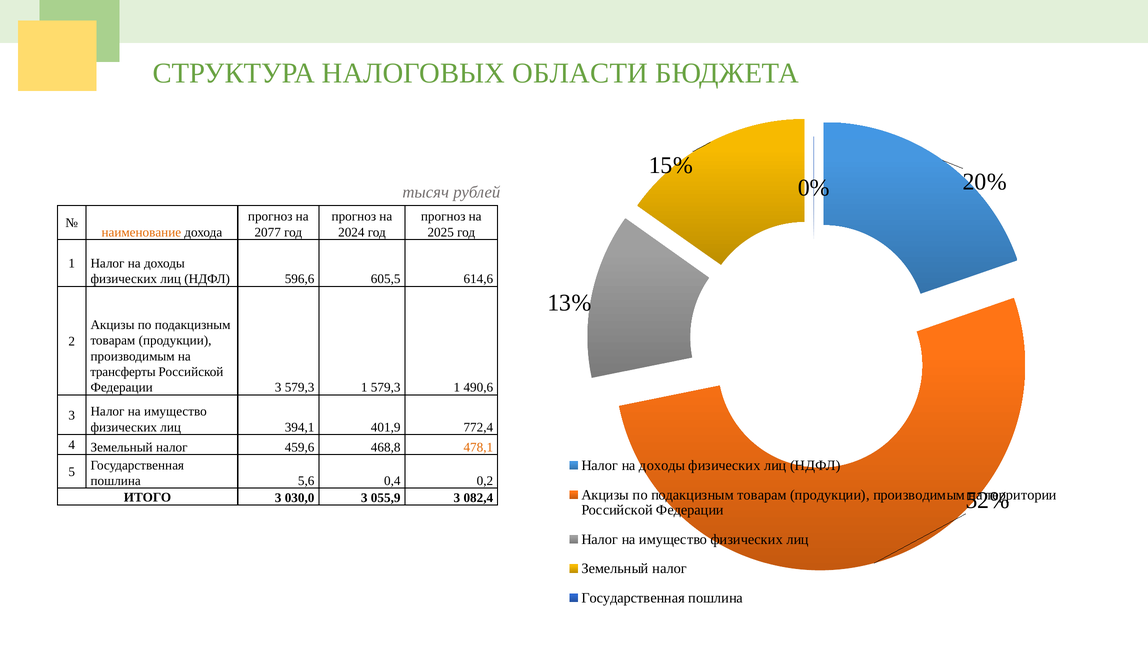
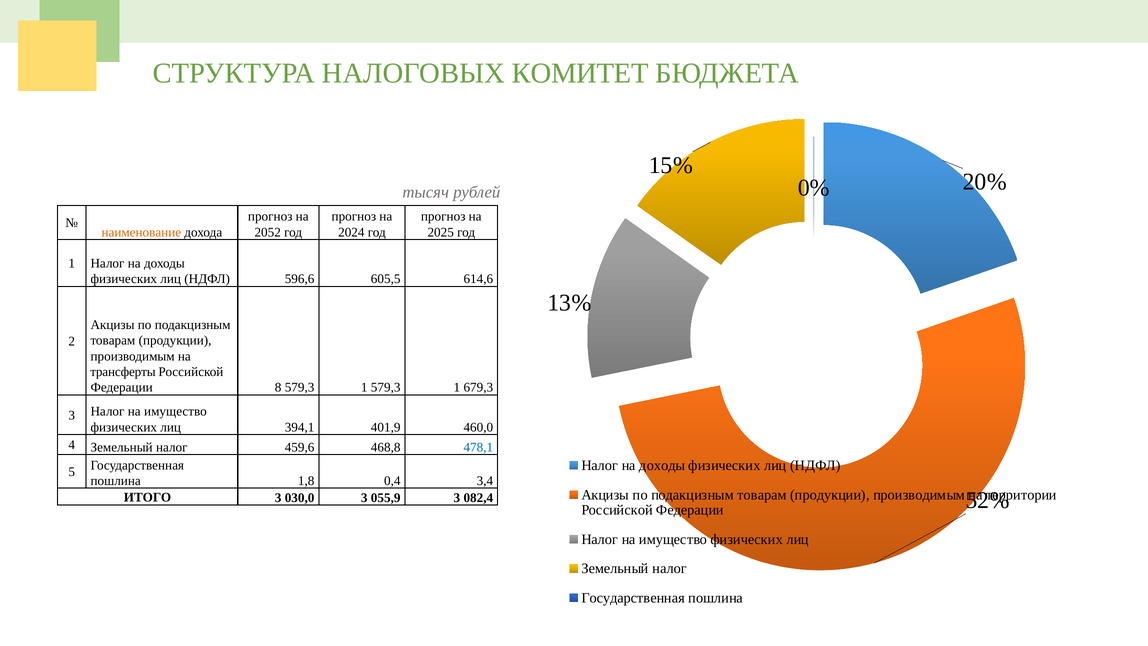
ОБЛАСТИ: ОБЛАСТИ -> КОМИТЕТ
2077: 2077 -> 2052
Федерации 3: 3 -> 8
490,6: 490,6 -> 679,3
772,4: 772,4 -> 460,0
478,1 colour: orange -> blue
5,6: 5,6 -> 1,8
0,2: 0,2 -> 3,4
